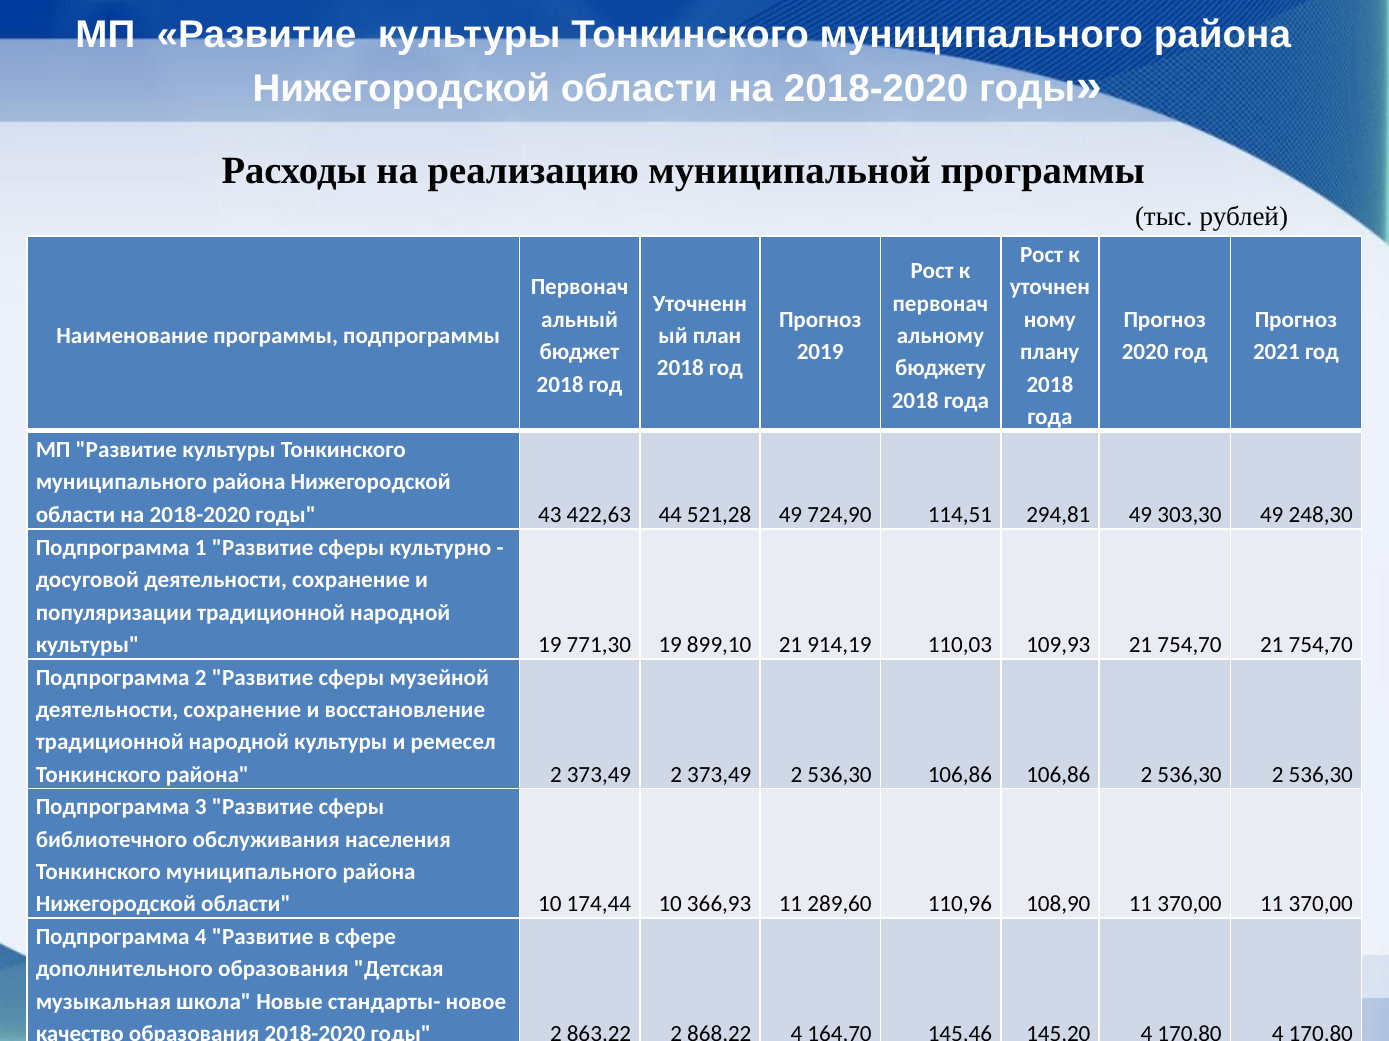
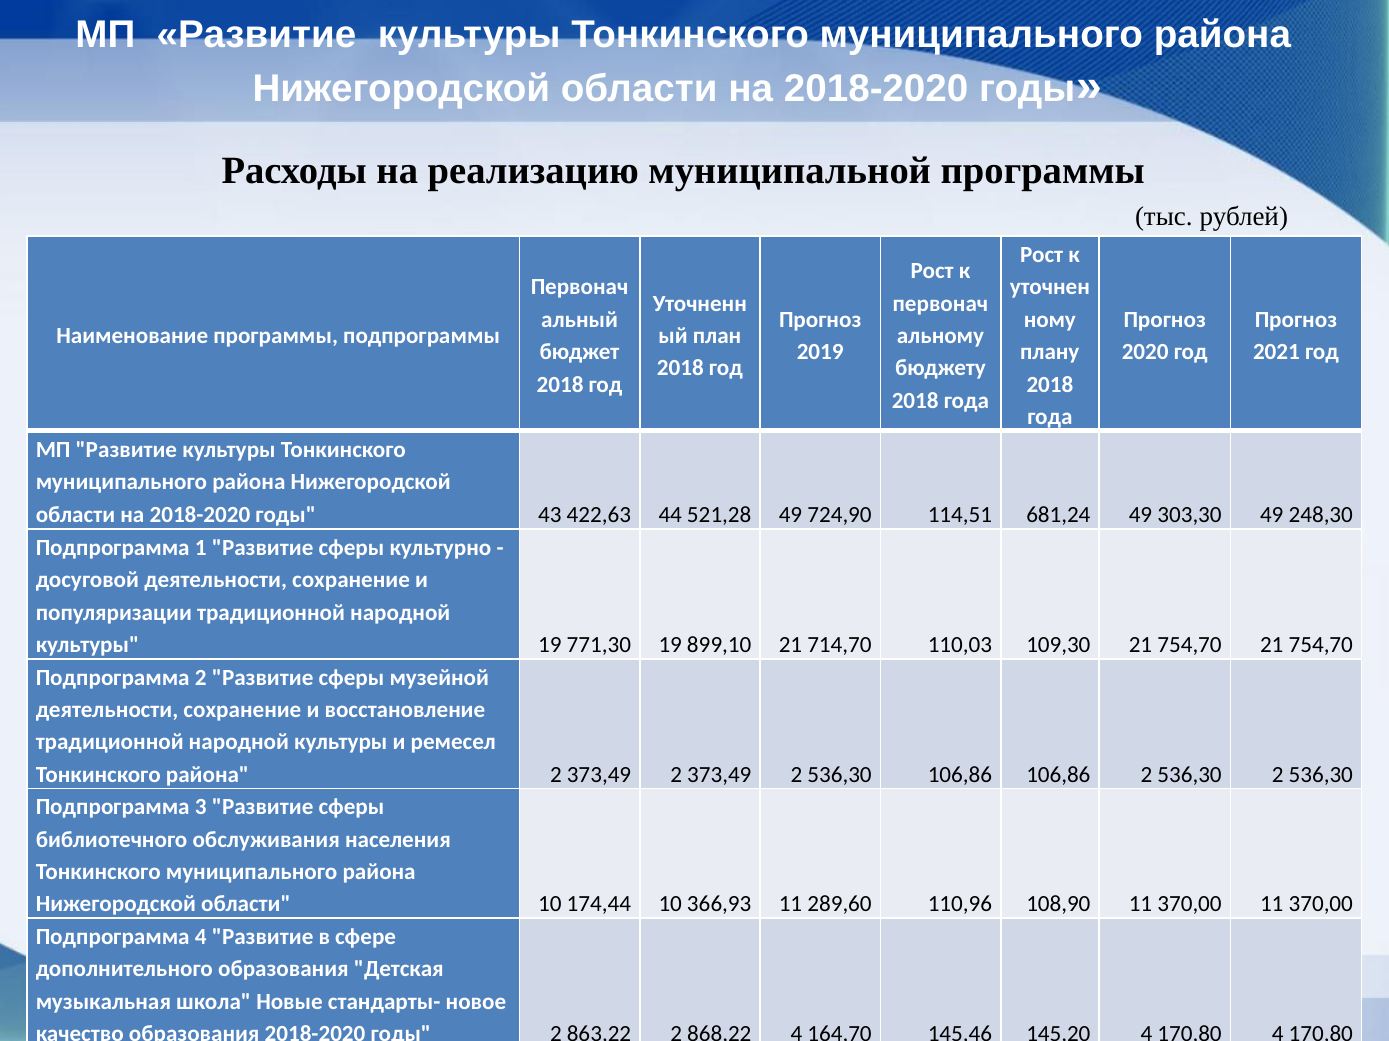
294,81: 294,81 -> 681,24
914,19: 914,19 -> 714,70
109,93: 109,93 -> 109,30
